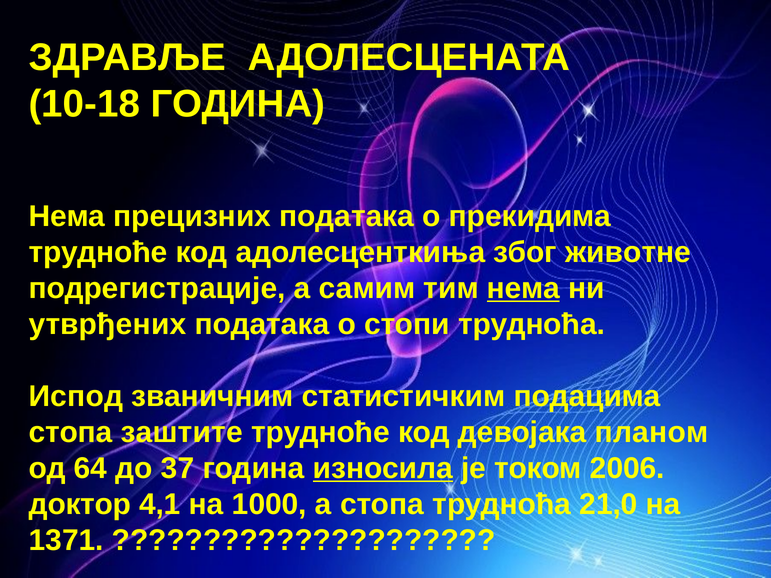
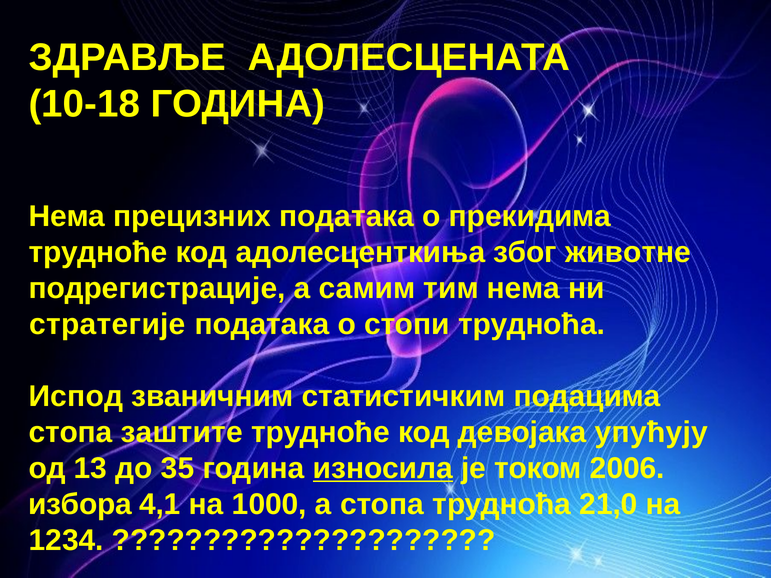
нема at (523, 288) underline: present -> none
утврђених: утврђених -> стратегије
планом: планом -> упућују
64: 64 -> 13
37: 37 -> 35
доктор: доктор -> избора
1371: 1371 -> 1234
